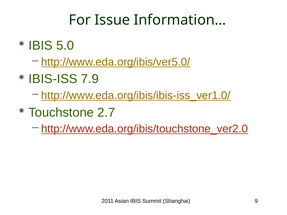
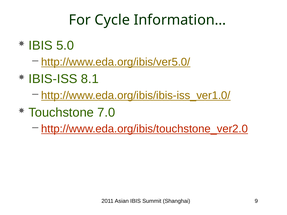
Issue: Issue -> Cycle
7.9: 7.9 -> 8.1
2.7: 2.7 -> 7.0
